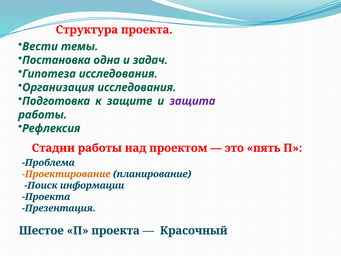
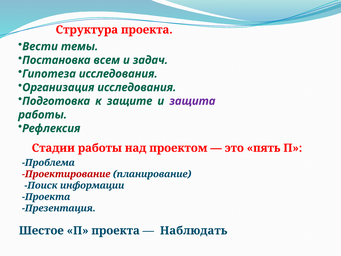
одна: одна -> всем
Проектирование colour: orange -> red
Красочный: Красочный -> Наблюдать
